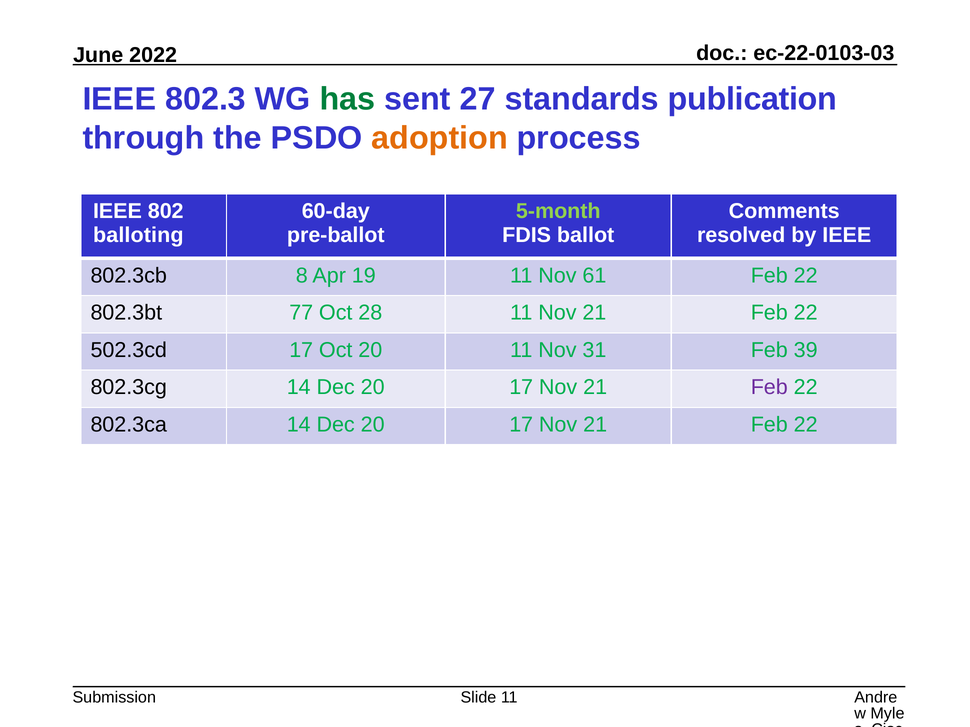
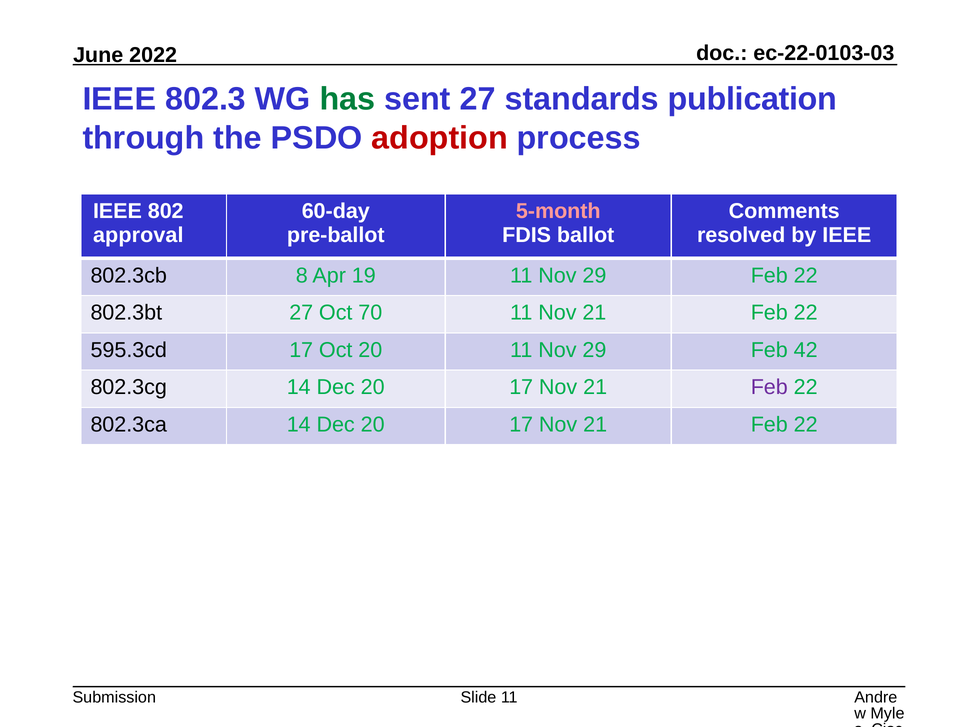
adoption colour: orange -> red
5-month colour: light green -> pink
balloting: balloting -> approval
19 11 Nov 61: 61 -> 29
802.3bt 77: 77 -> 27
28: 28 -> 70
502.3cd: 502.3cd -> 595.3cd
20 11 Nov 31: 31 -> 29
39: 39 -> 42
